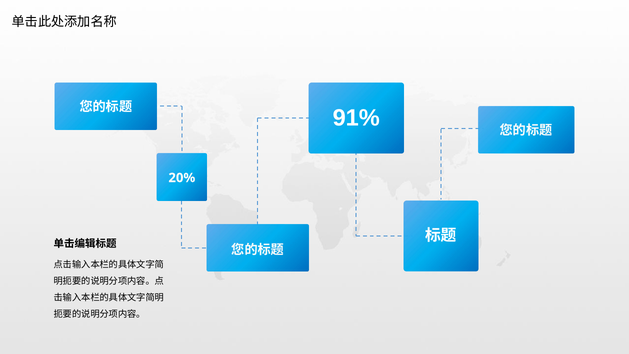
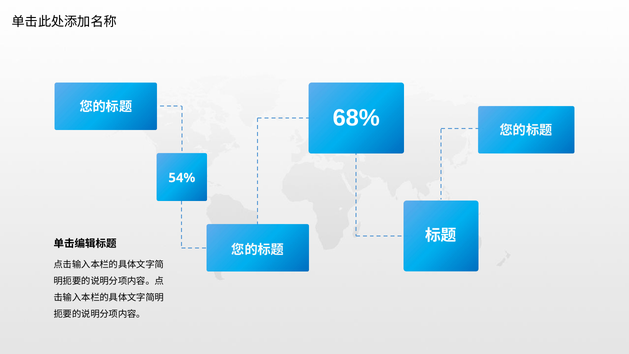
91%: 91% -> 68%
20%: 20% -> 54%
